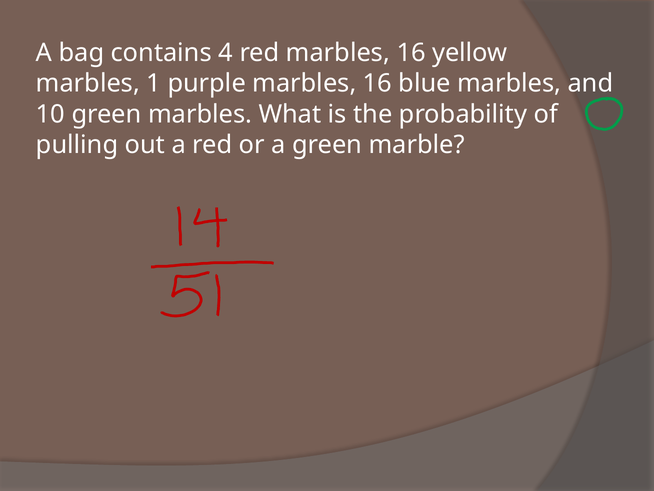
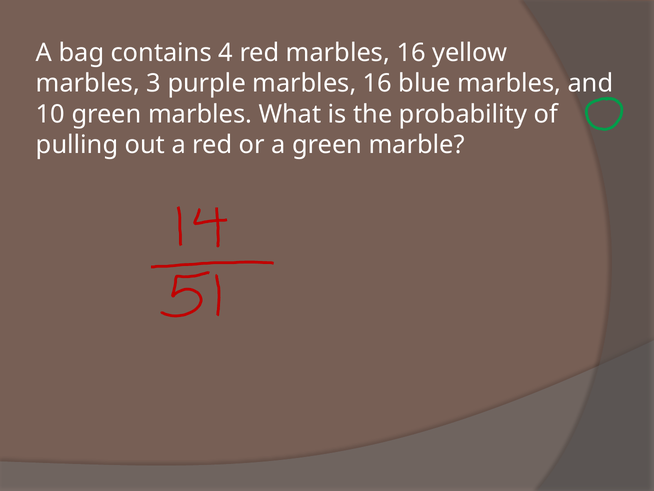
1: 1 -> 3
